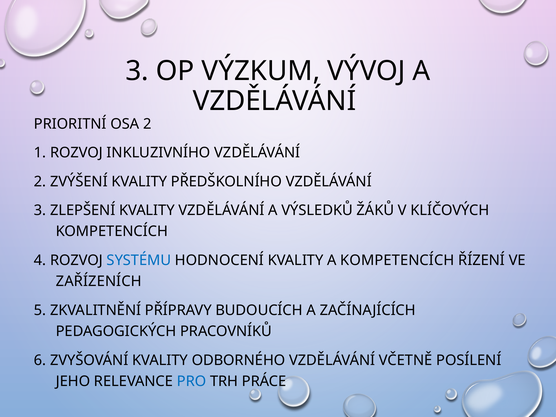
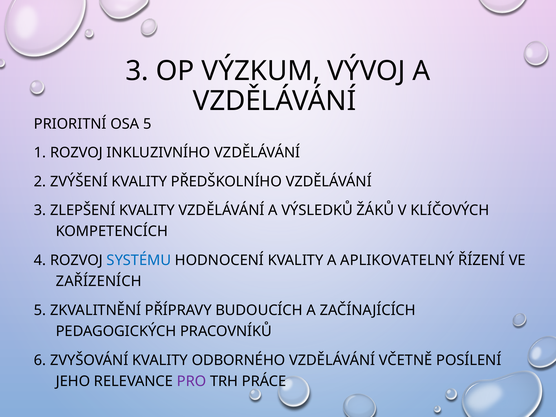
OSA 2: 2 -> 5
A KOMPETENCÍCH: KOMPETENCÍCH -> APLIKOVATELNÝ
PRO colour: blue -> purple
